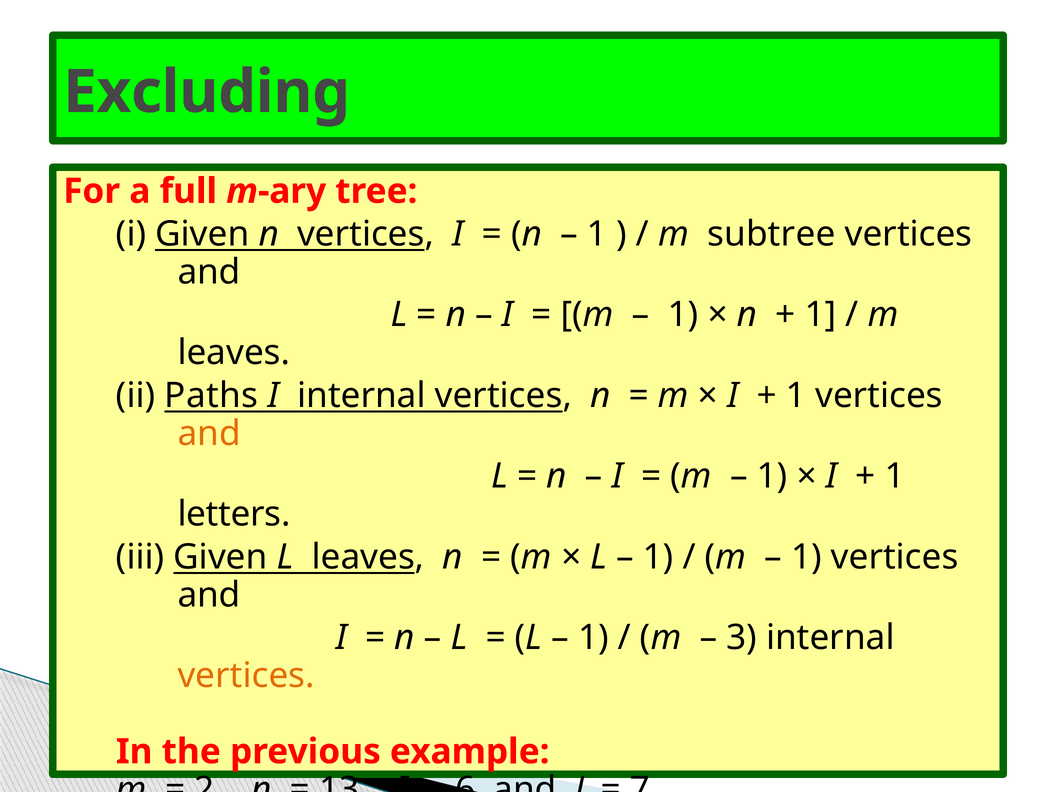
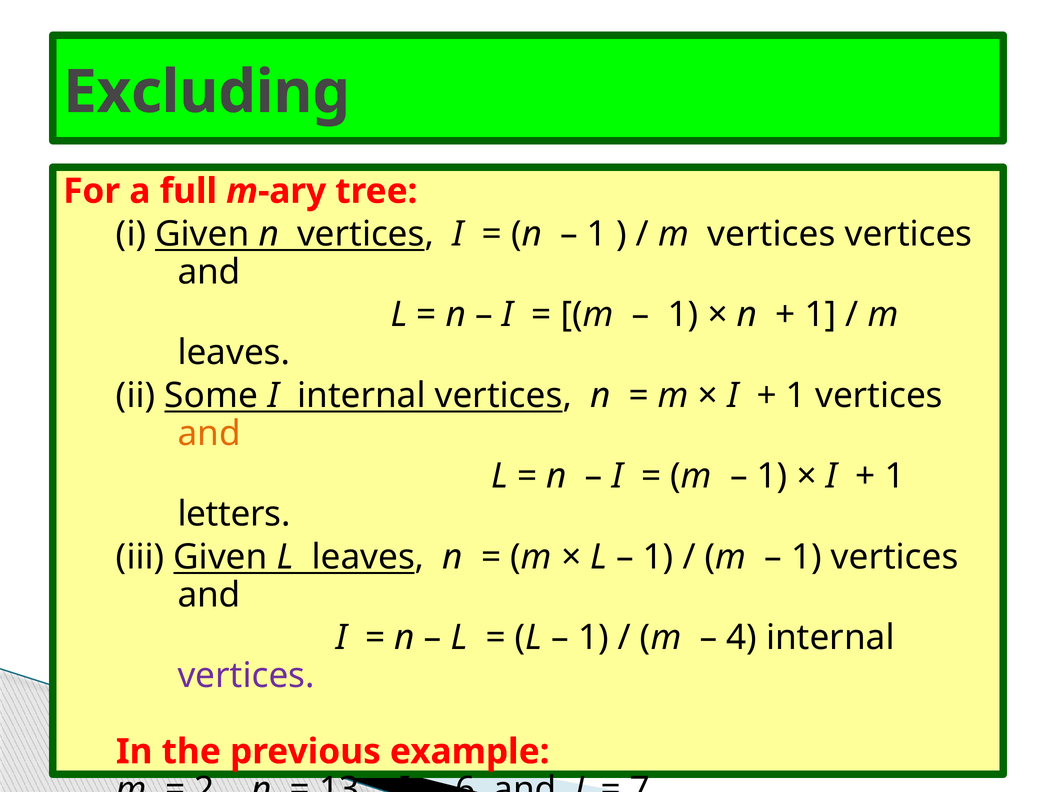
m subtree: subtree -> vertices
Paths: Paths -> Some
3: 3 -> 4
vertices at (246, 676) colour: orange -> purple
